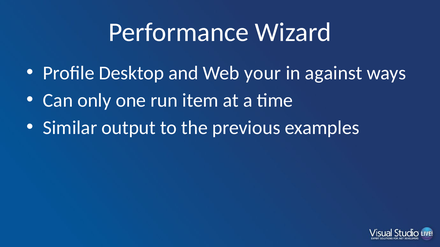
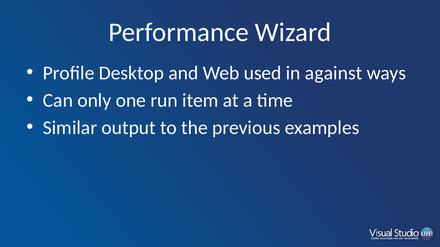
your: your -> used
